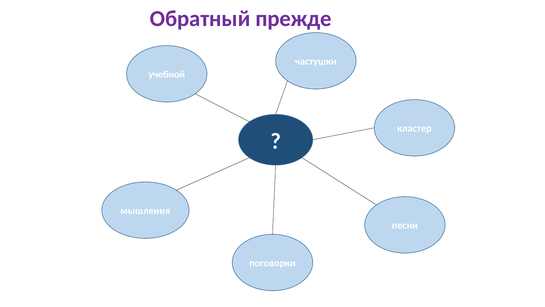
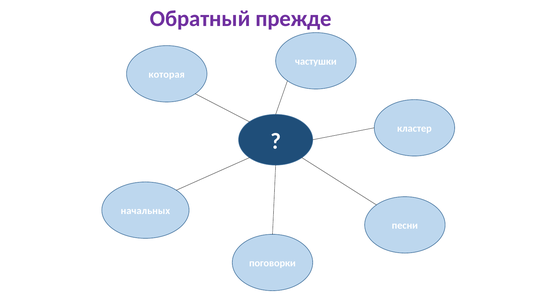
учебной: учебной -> которая
мышления: мышления -> начальных
